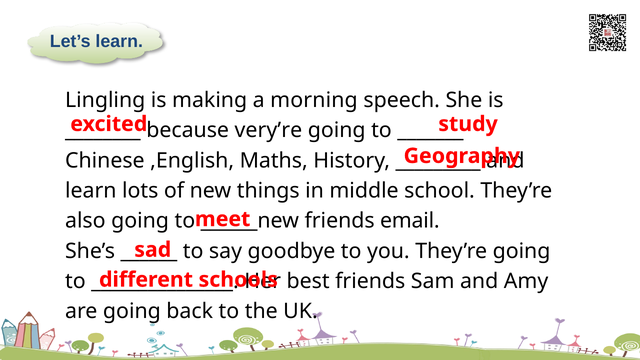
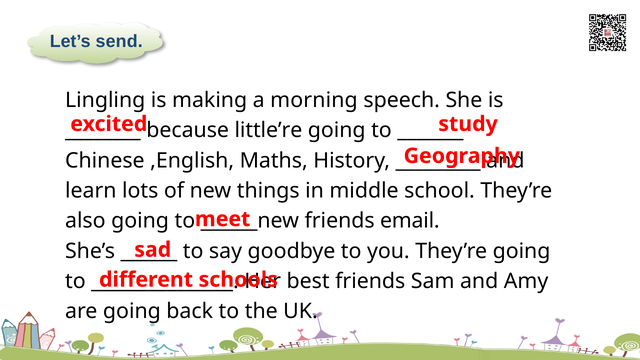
Let’s learn: learn -> send
very’re: very’re -> little’re
